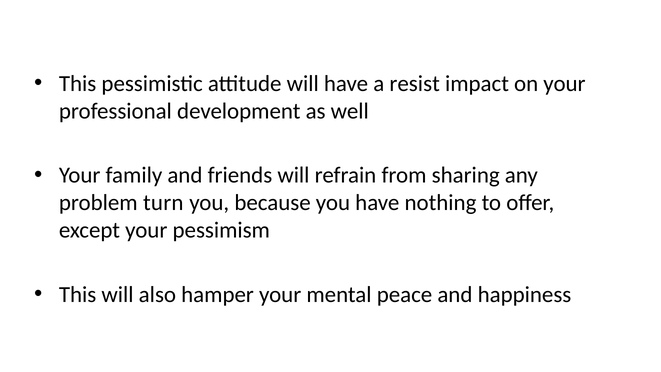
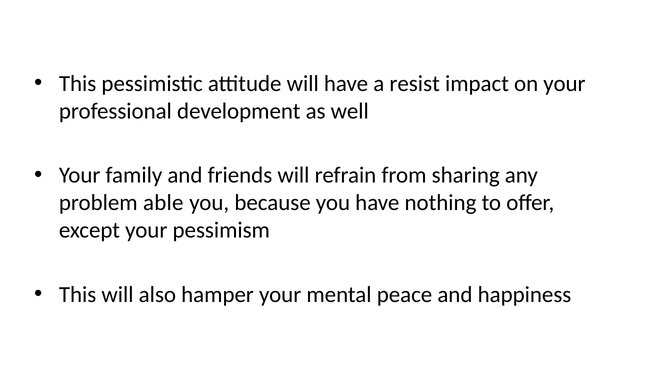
turn: turn -> able
